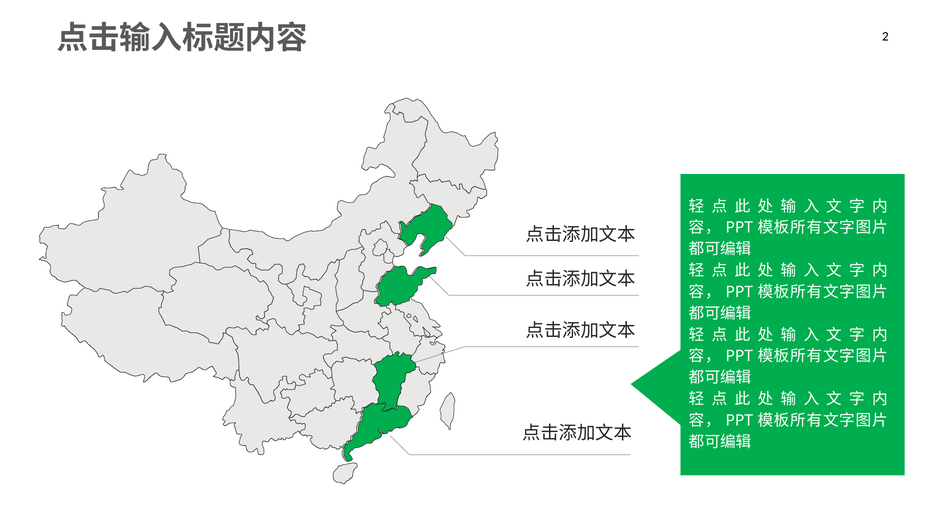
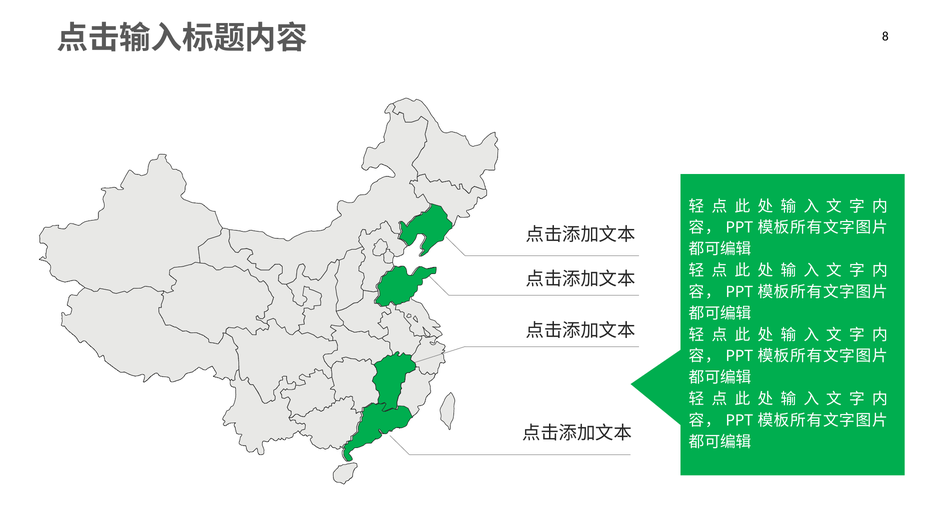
2: 2 -> 8
